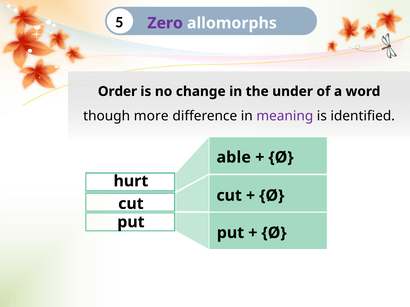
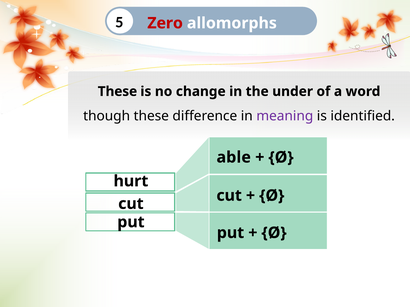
Zero colour: purple -> red
Order at (117, 92): Order -> These
though more: more -> these
